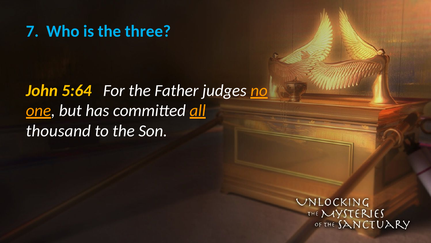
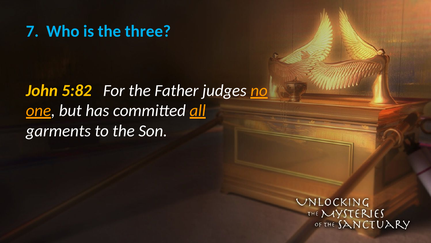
5:64: 5:64 -> 5:82
thousand: thousand -> garments
